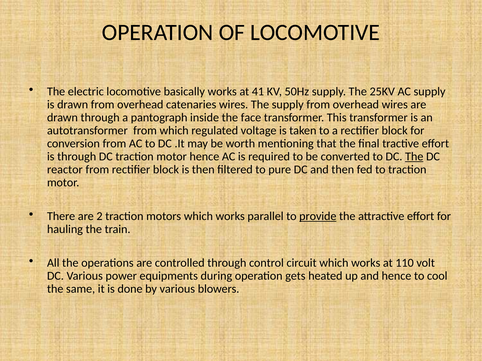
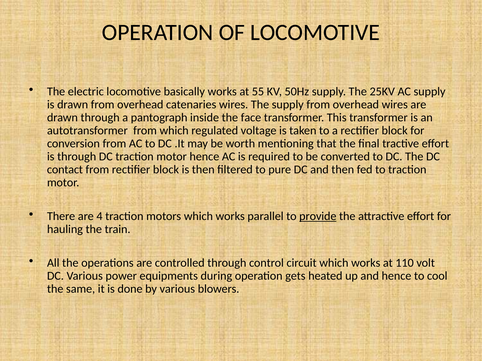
41: 41 -> 55
The at (414, 157) underline: present -> none
reactor: reactor -> contact
2: 2 -> 4
